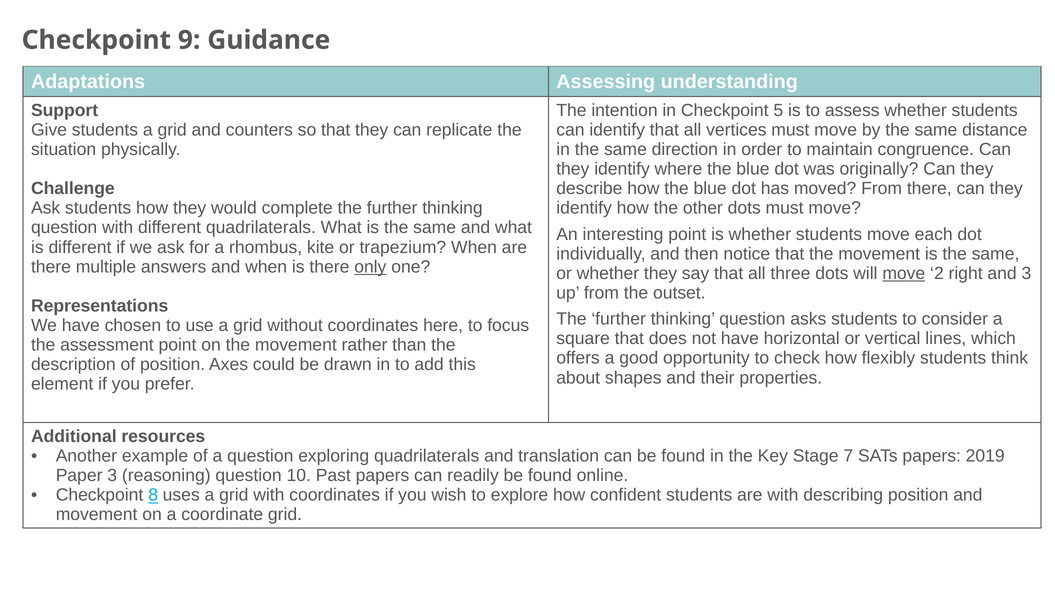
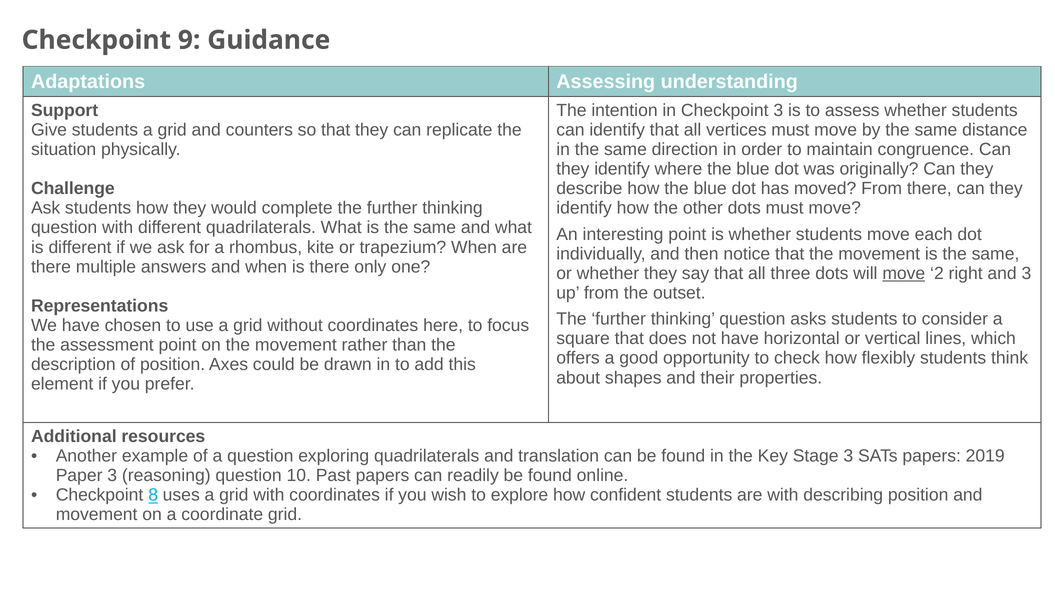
Checkpoint 5: 5 -> 3
only underline: present -> none
Stage 7: 7 -> 3
